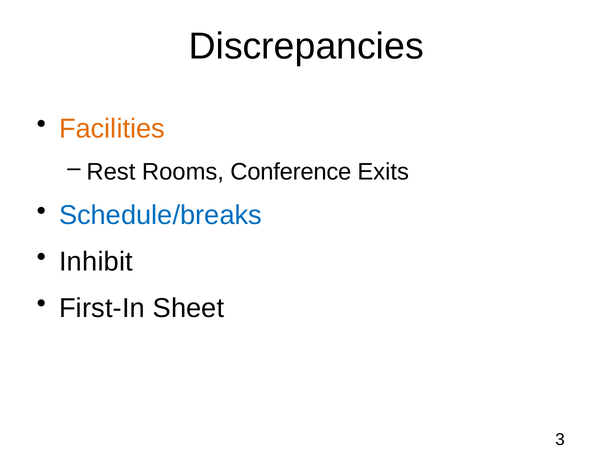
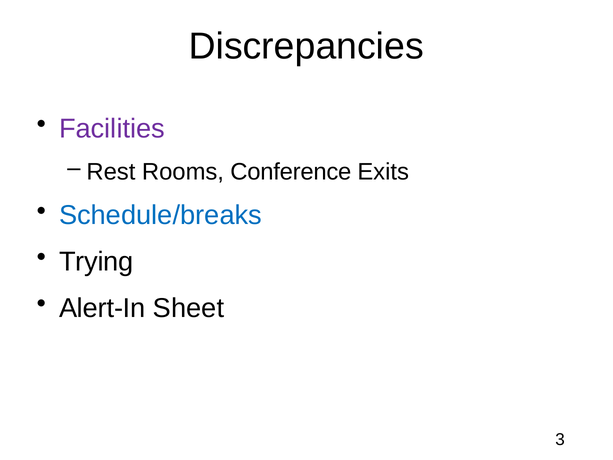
Facilities colour: orange -> purple
Inhibit: Inhibit -> Trying
First-In: First-In -> Alert-In
